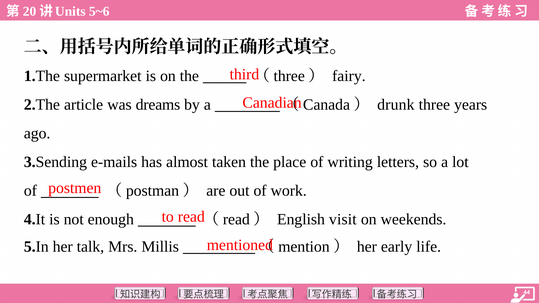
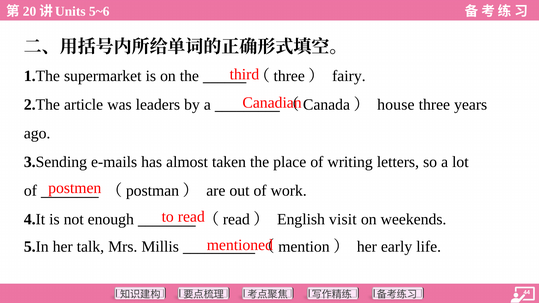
dreams: dreams -> leaders
drunk: drunk -> house
